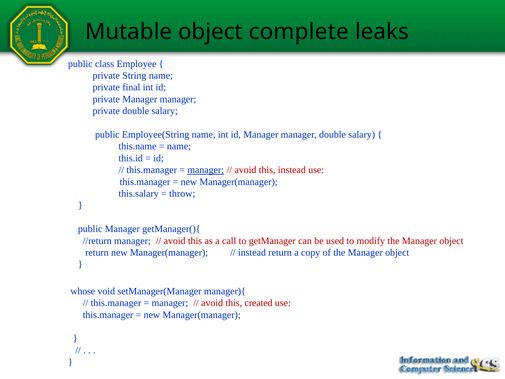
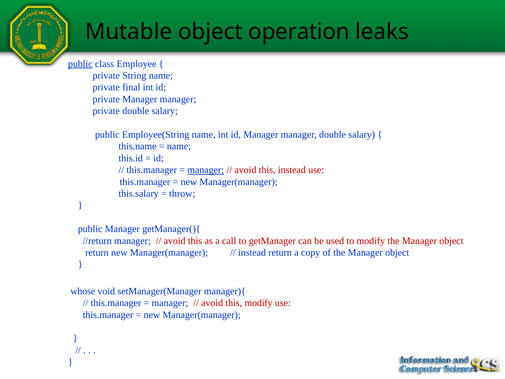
complete: complete -> operation
public at (80, 64) underline: none -> present
this created: created -> modify
